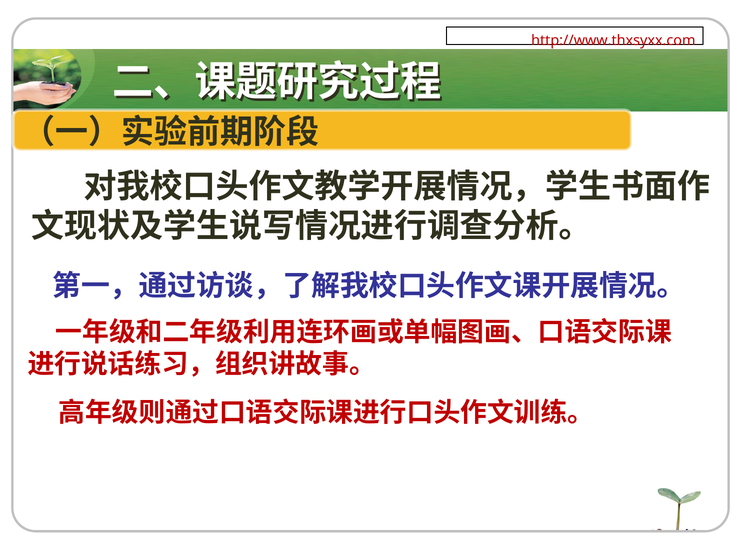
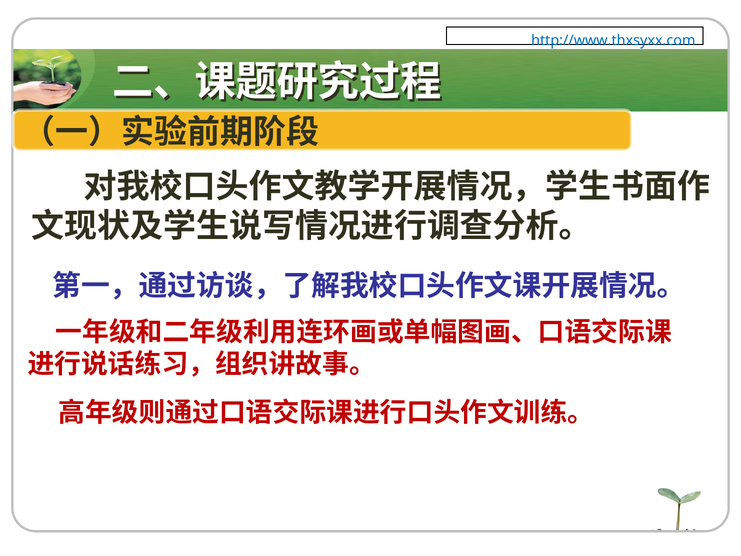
http://www.thxsyxx.com colour: red -> blue
